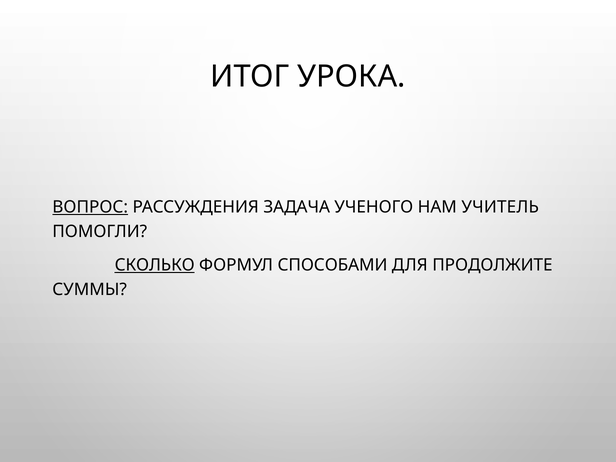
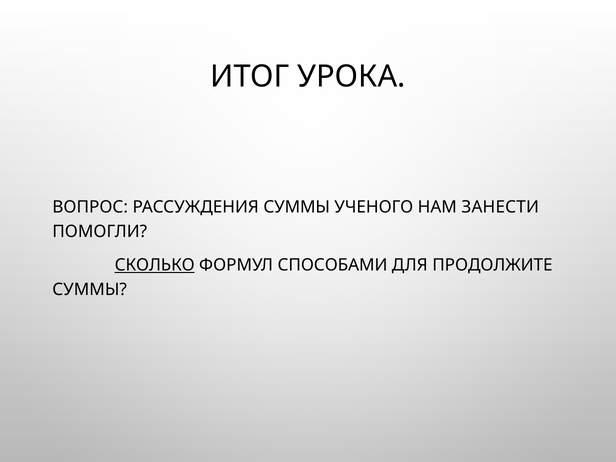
ВОПРОС underline: present -> none
РАССУЖДЕНИЯ ЗАДАЧА: ЗАДАЧА -> СУММЫ
УЧИТЕЛЬ: УЧИТЕЛЬ -> ЗАНЕСТИ
